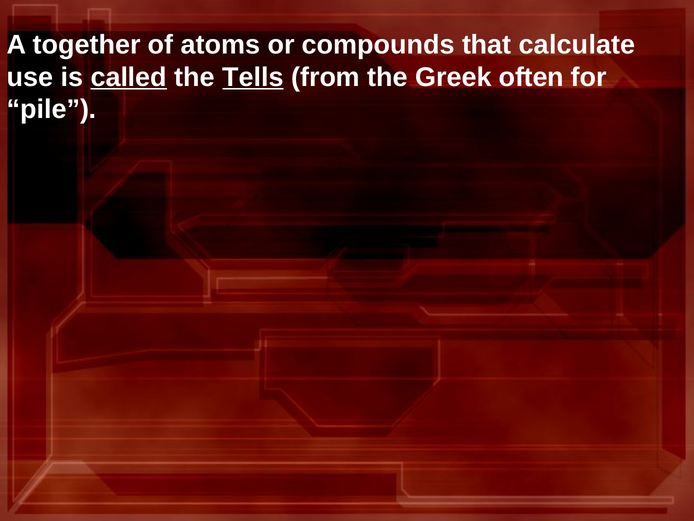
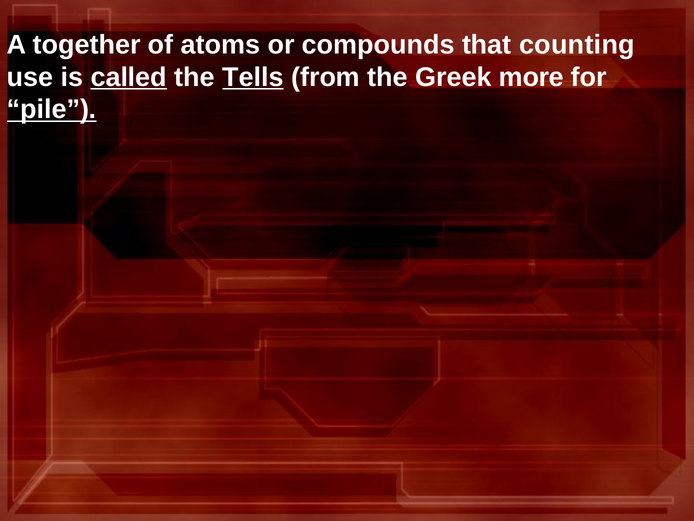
calculate: calculate -> counting
often: often -> more
pile underline: none -> present
